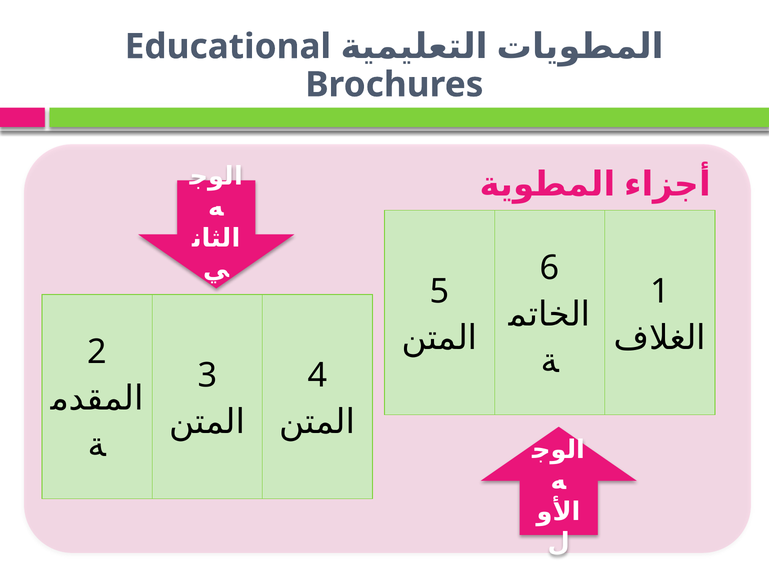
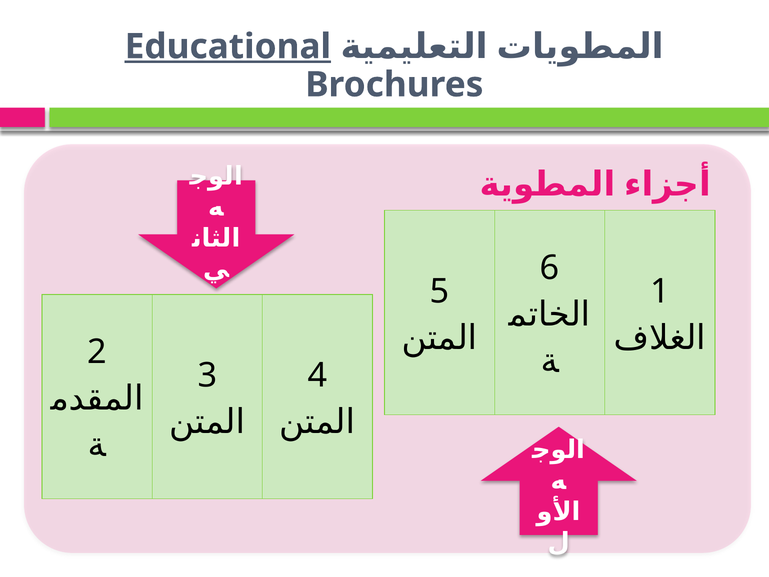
Educational underline: none -> present
